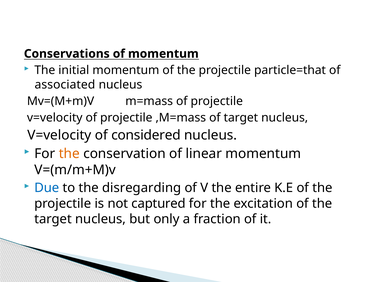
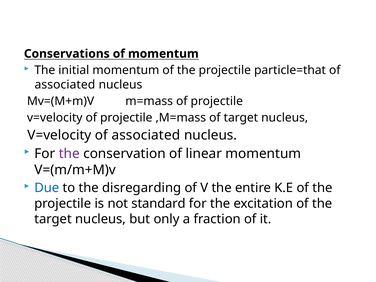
V=velocity of considered: considered -> associated
the at (69, 154) colour: orange -> purple
captured: captured -> standard
